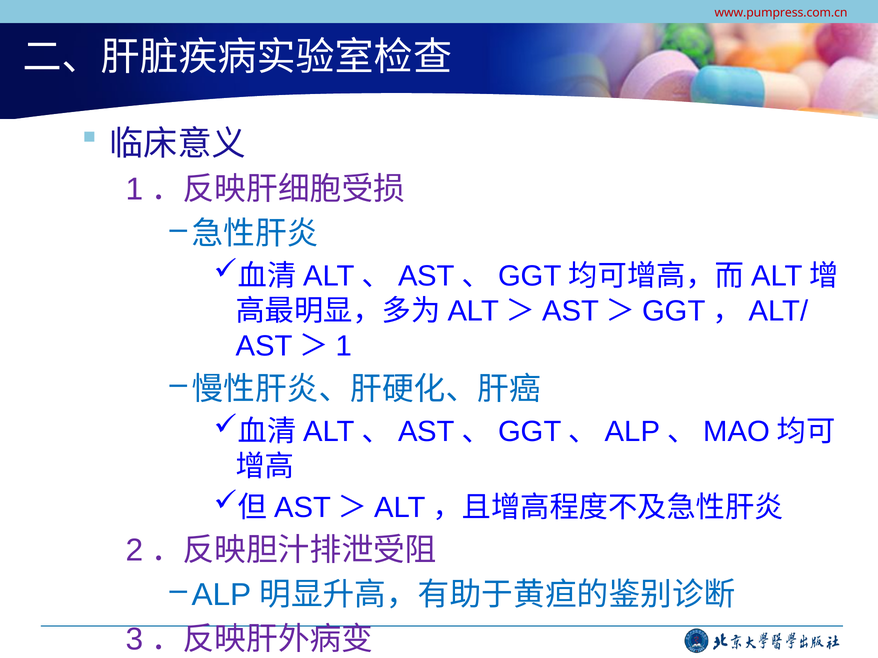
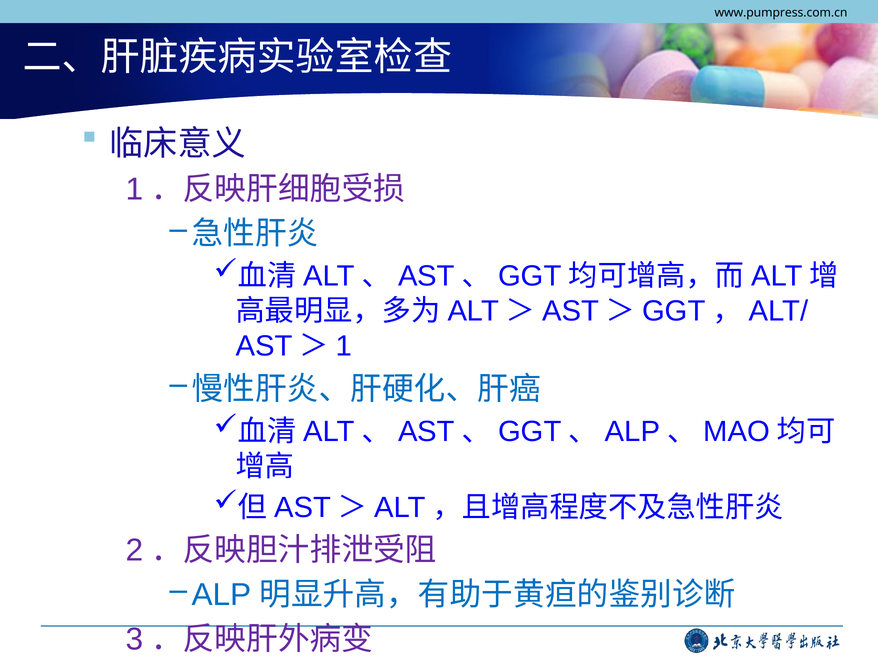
www.pumpress.com.cn colour: red -> black
